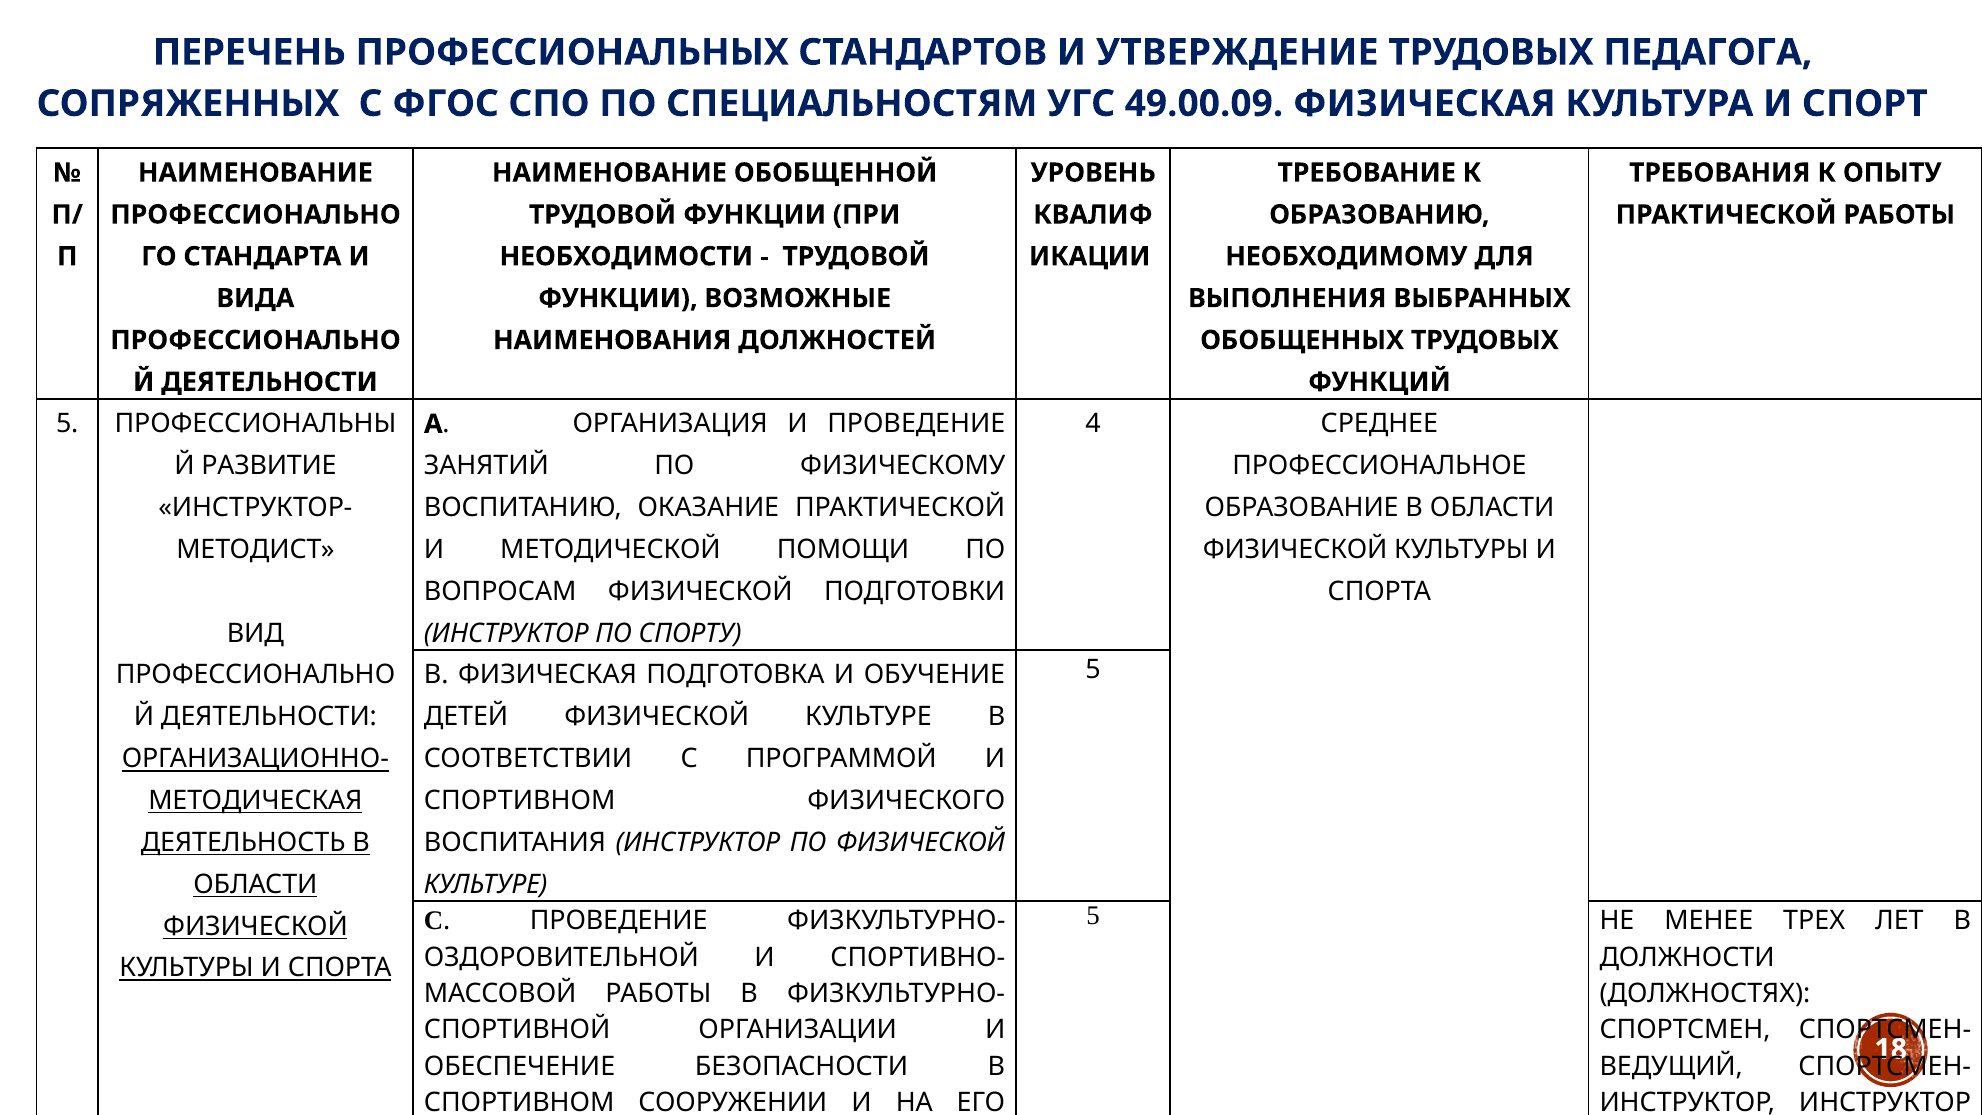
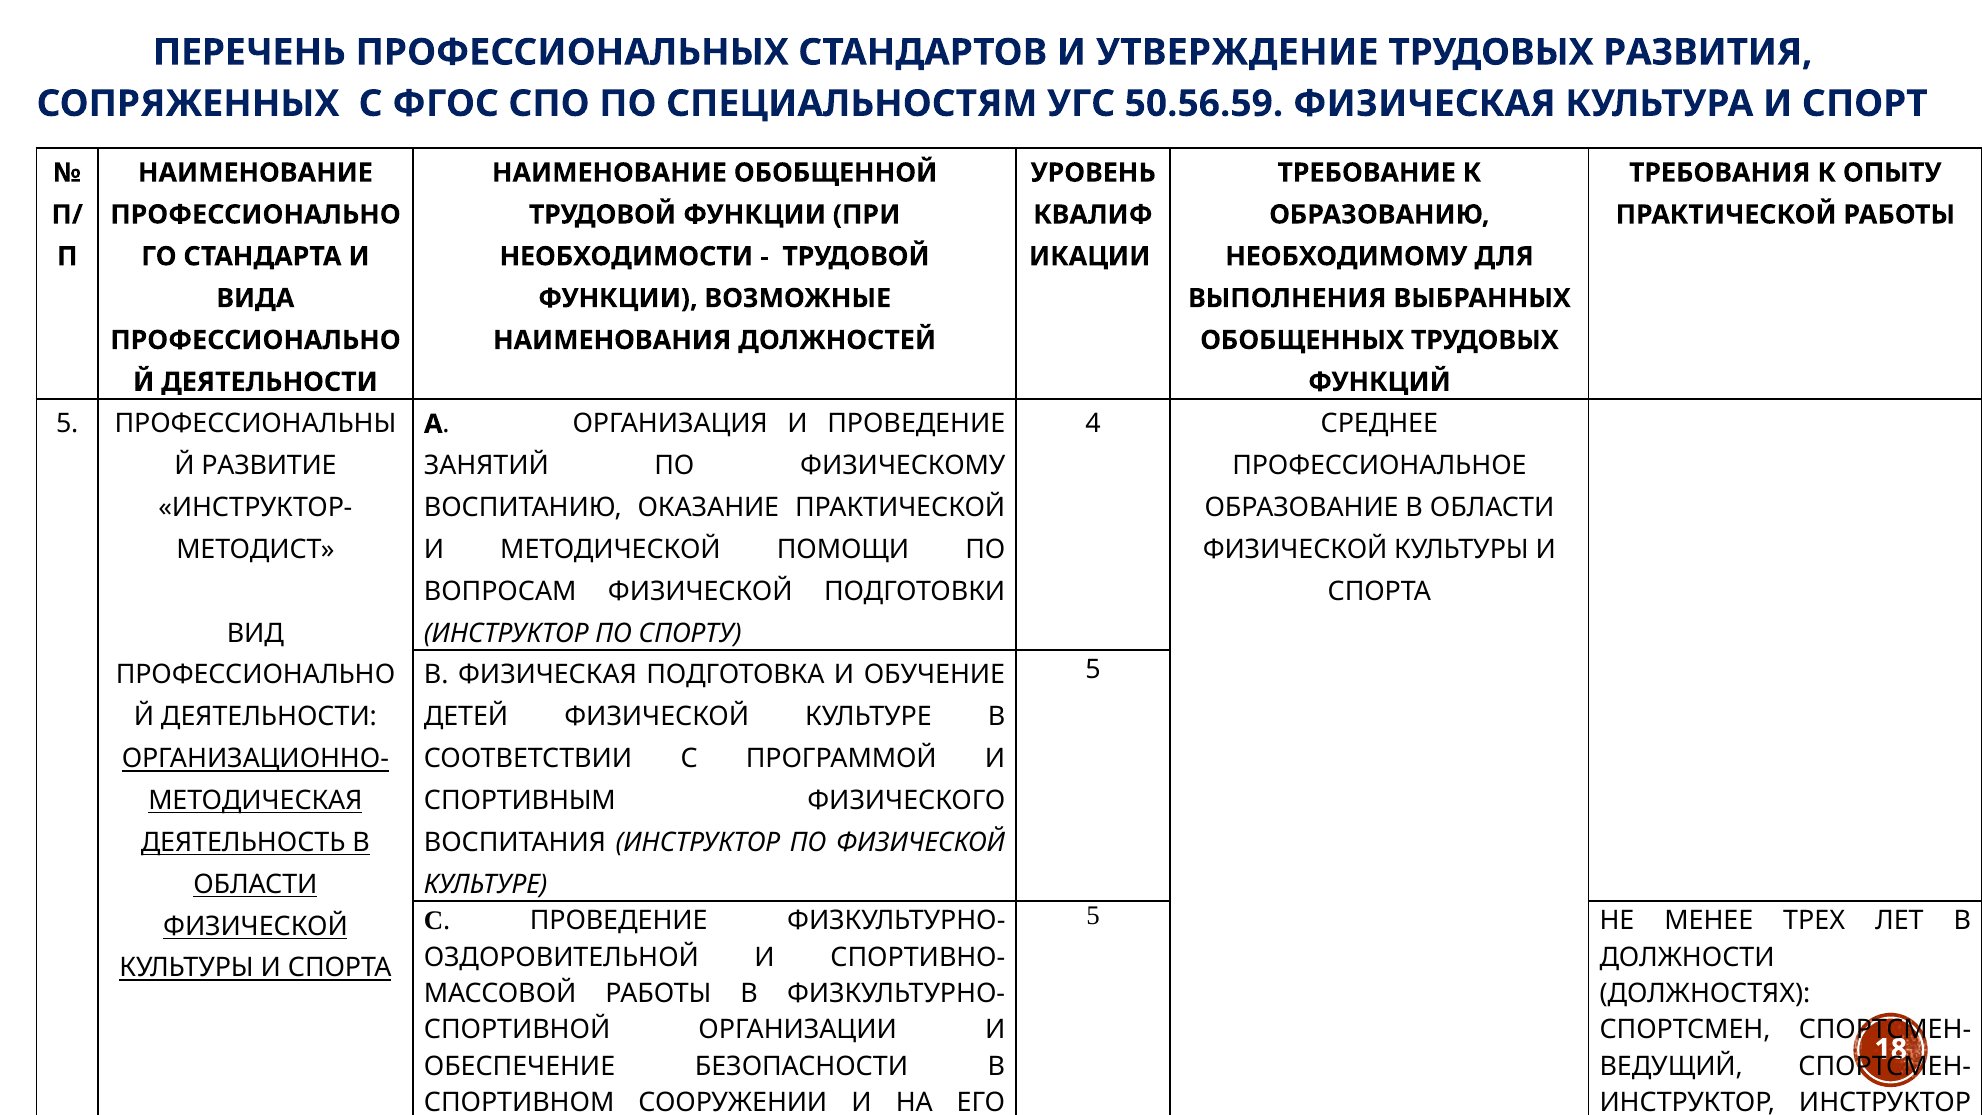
ПЕДАГОГА: ПЕДАГОГА -> РАЗВИТИЯ
49.00.09: 49.00.09 -> 50.56.59
СПОРТИВНОМ at (520, 801): СПОРТИВНОМ -> СПОРТИВНЫМ
